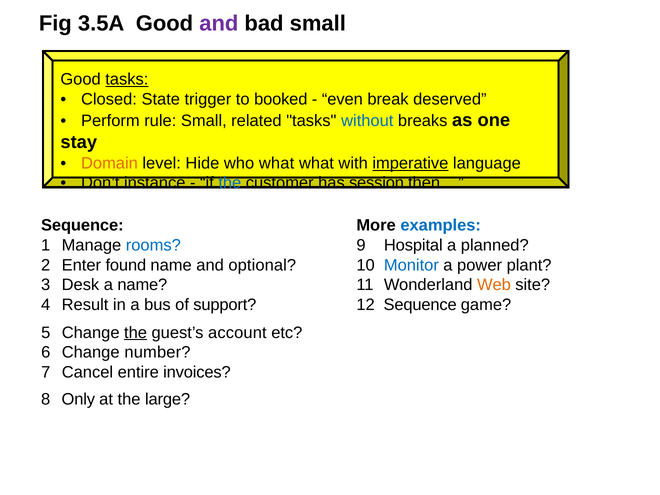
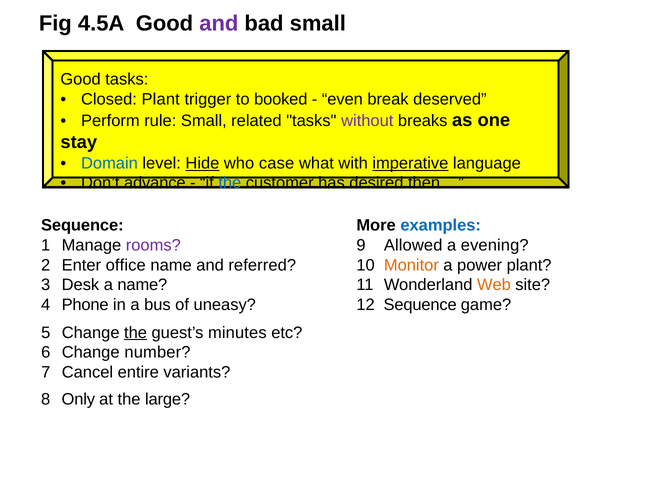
3.5A: 3.5A -> 4.5A
tasks at (127, 80) underline: present -> none
Closed State: State -> Plant
without colour: blue -> purple
Domain colour: orange -> blue
Hide underline: none -> present
who what: what -> case
instance: instance -> advance
session: session -> desired
rooms colour: blue -> purple
Hospital: Hospital -> Allowed
planned: planned -> evening
found: found -> office
optional: optional -> referred
Monitor colour: blue -> orange
Result: Result -> Phone
support: support -> uneasy
account: account -> minutes
invoices: invoices -> variants
